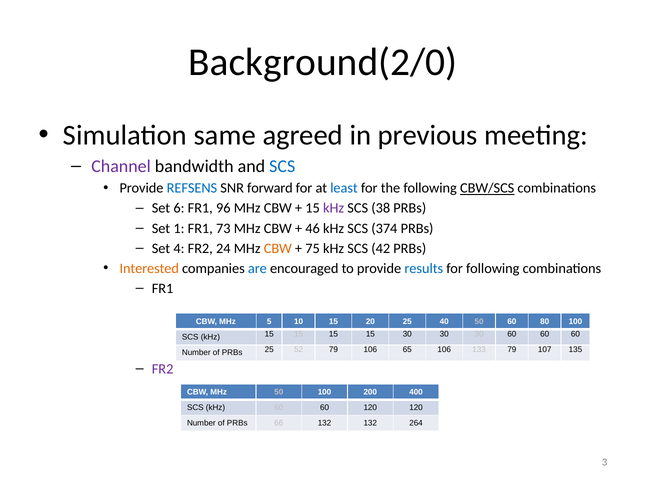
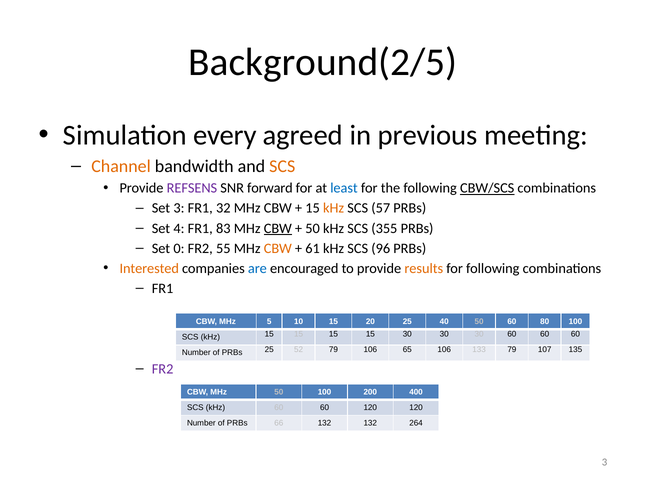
Background(2/0: Background(2/0 -> Background(2/5
same: same -> every
Channel colour: purple -> orange
SCS at (282, 166) colour: blue -> orange
REFSENS colour: blue -> purple
Set 6: 6 -> 3
96: 96 -> 32
kHz at (334, 208) colour: purple -> orange
38: 38 -> 57
1: 1 -> 4
73: 73 -> 83
CBW at (278, 229) underline: none -> present
46 at (313, 229): 46 -> 50
374: 374 -> 355
4: 4 -> 0
24: 24 -> 55
75: 75 -> 61
42: 42 -> 96
results colour: blue -> orange
